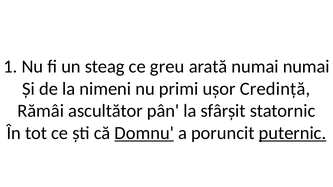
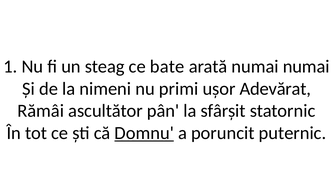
greu: greu -> bate
Credință: Credință -> Adevărat
puternic underline: present -> none
